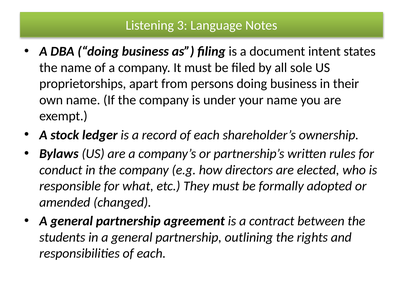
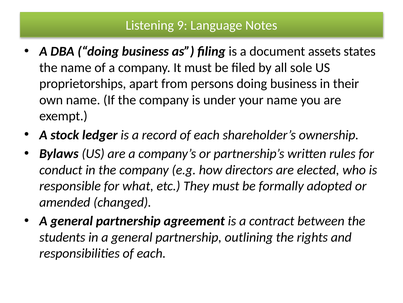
3: 3 -> 9
intent: intent -> assets
